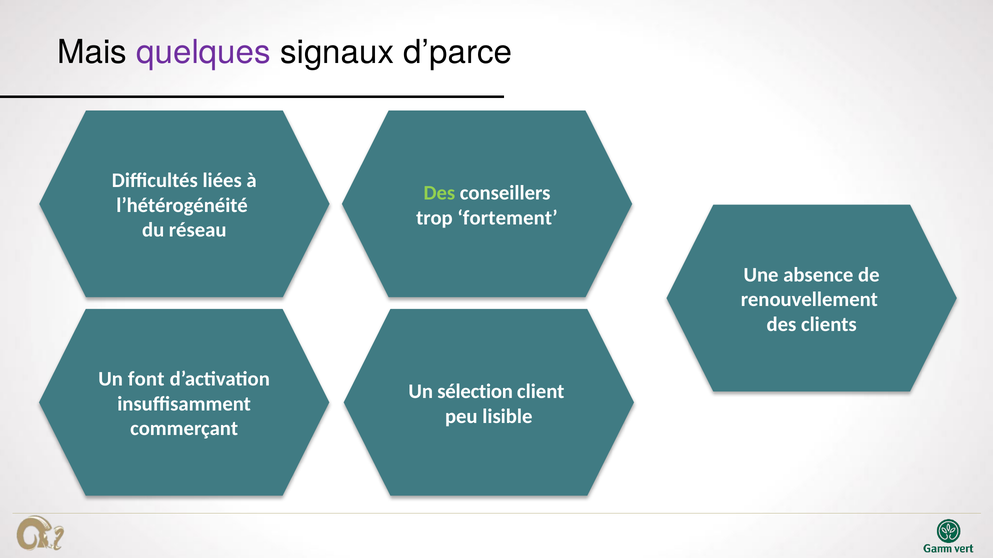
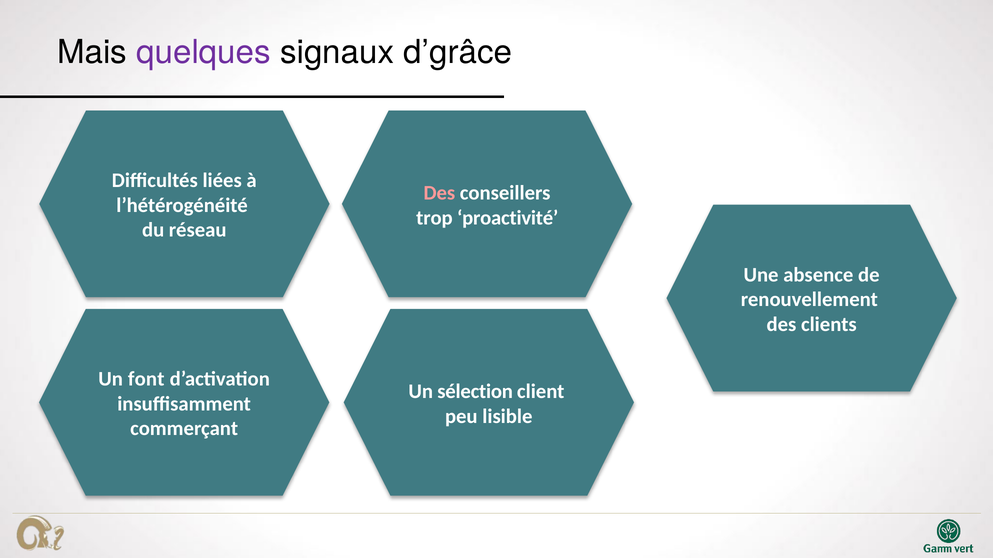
d’parce: d’parce -> d’grâce
Des at (439, 193) colour: light green -> pink
fortement: fortement -> proactivité
